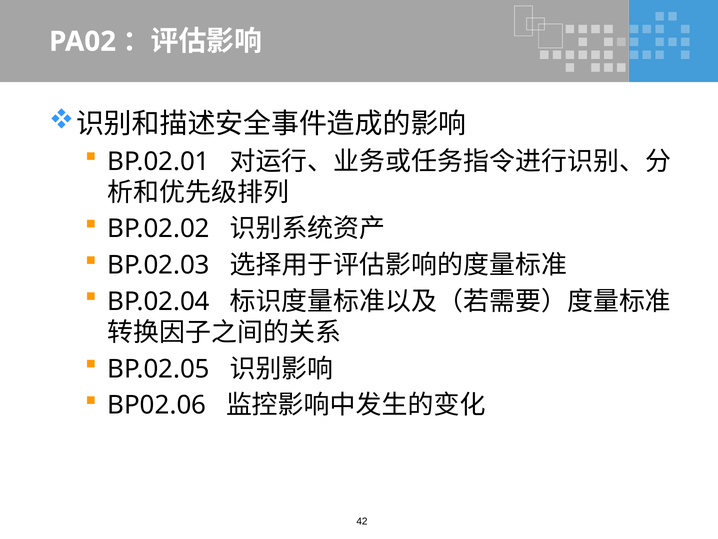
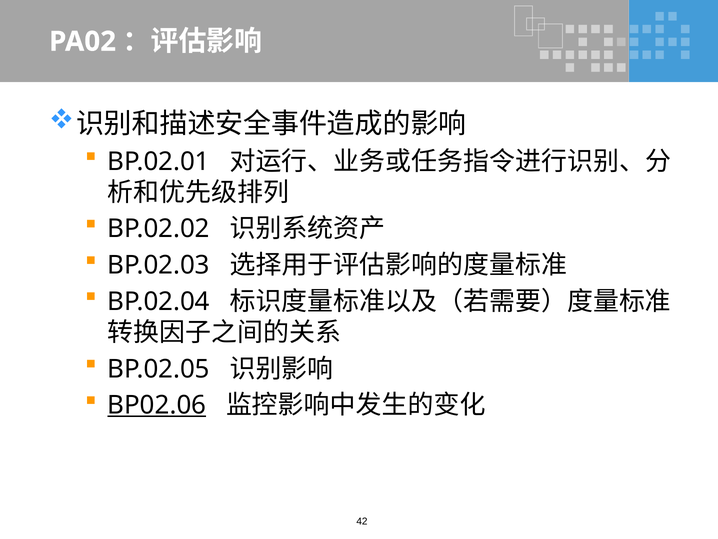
BP02.06 underline: none -> present
